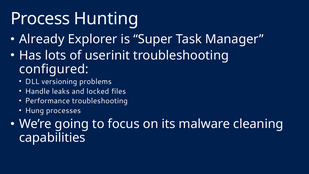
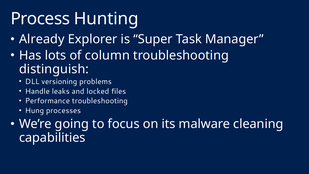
userinit: userinit -> column
configured: configured -> distinguish
